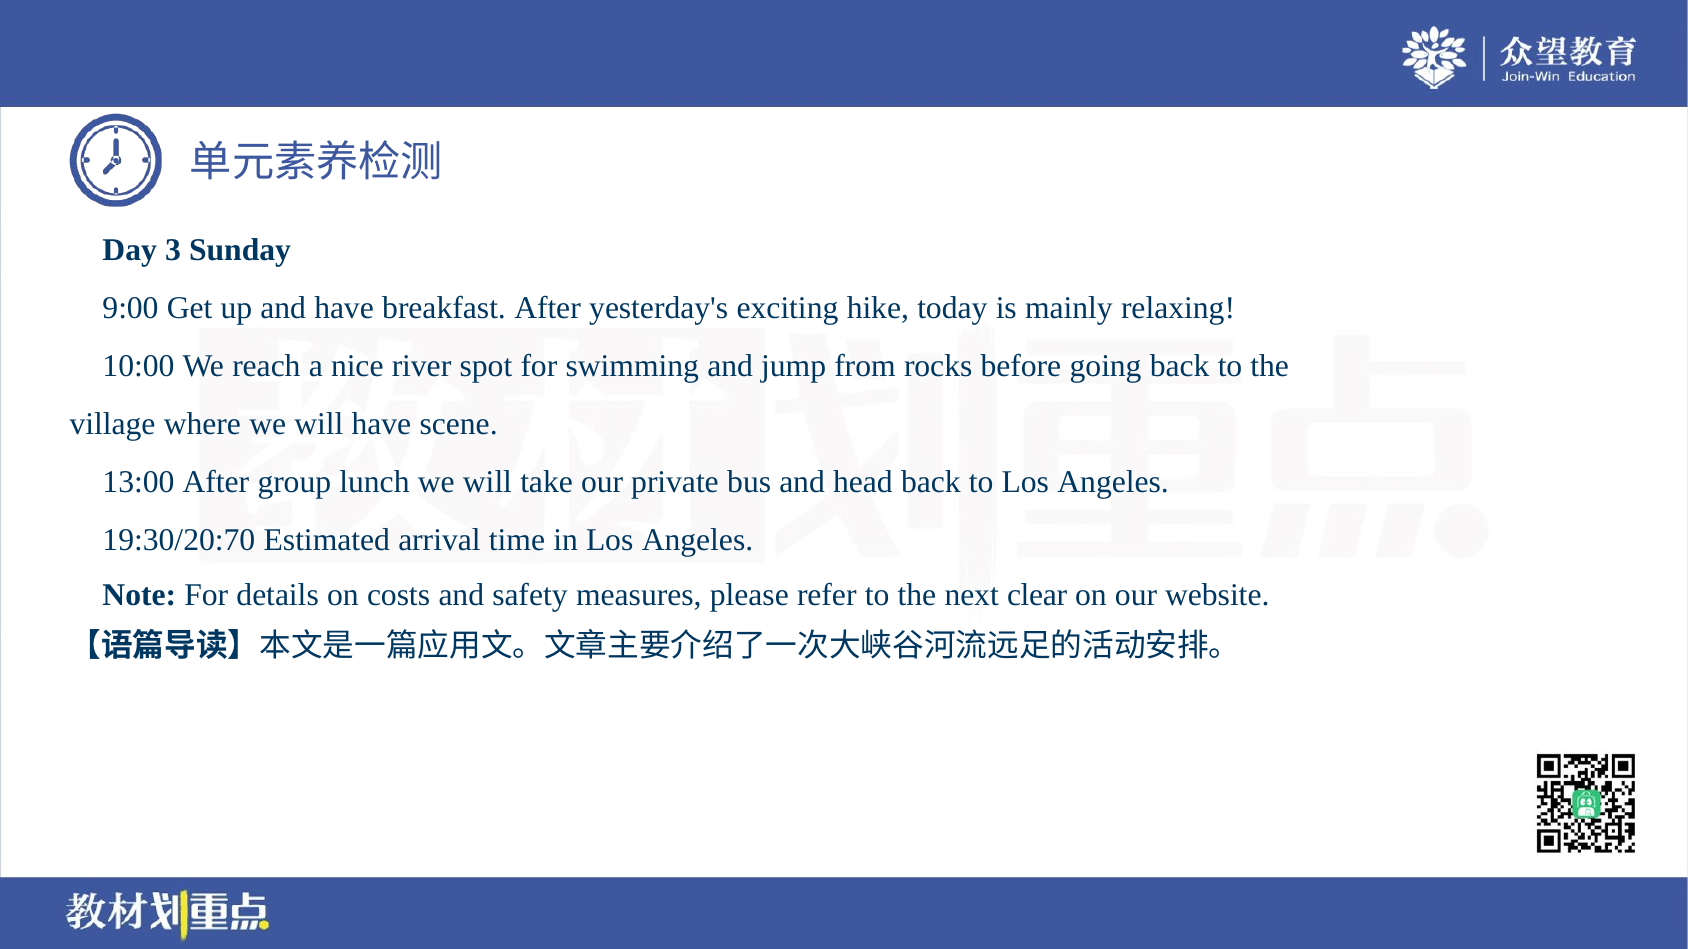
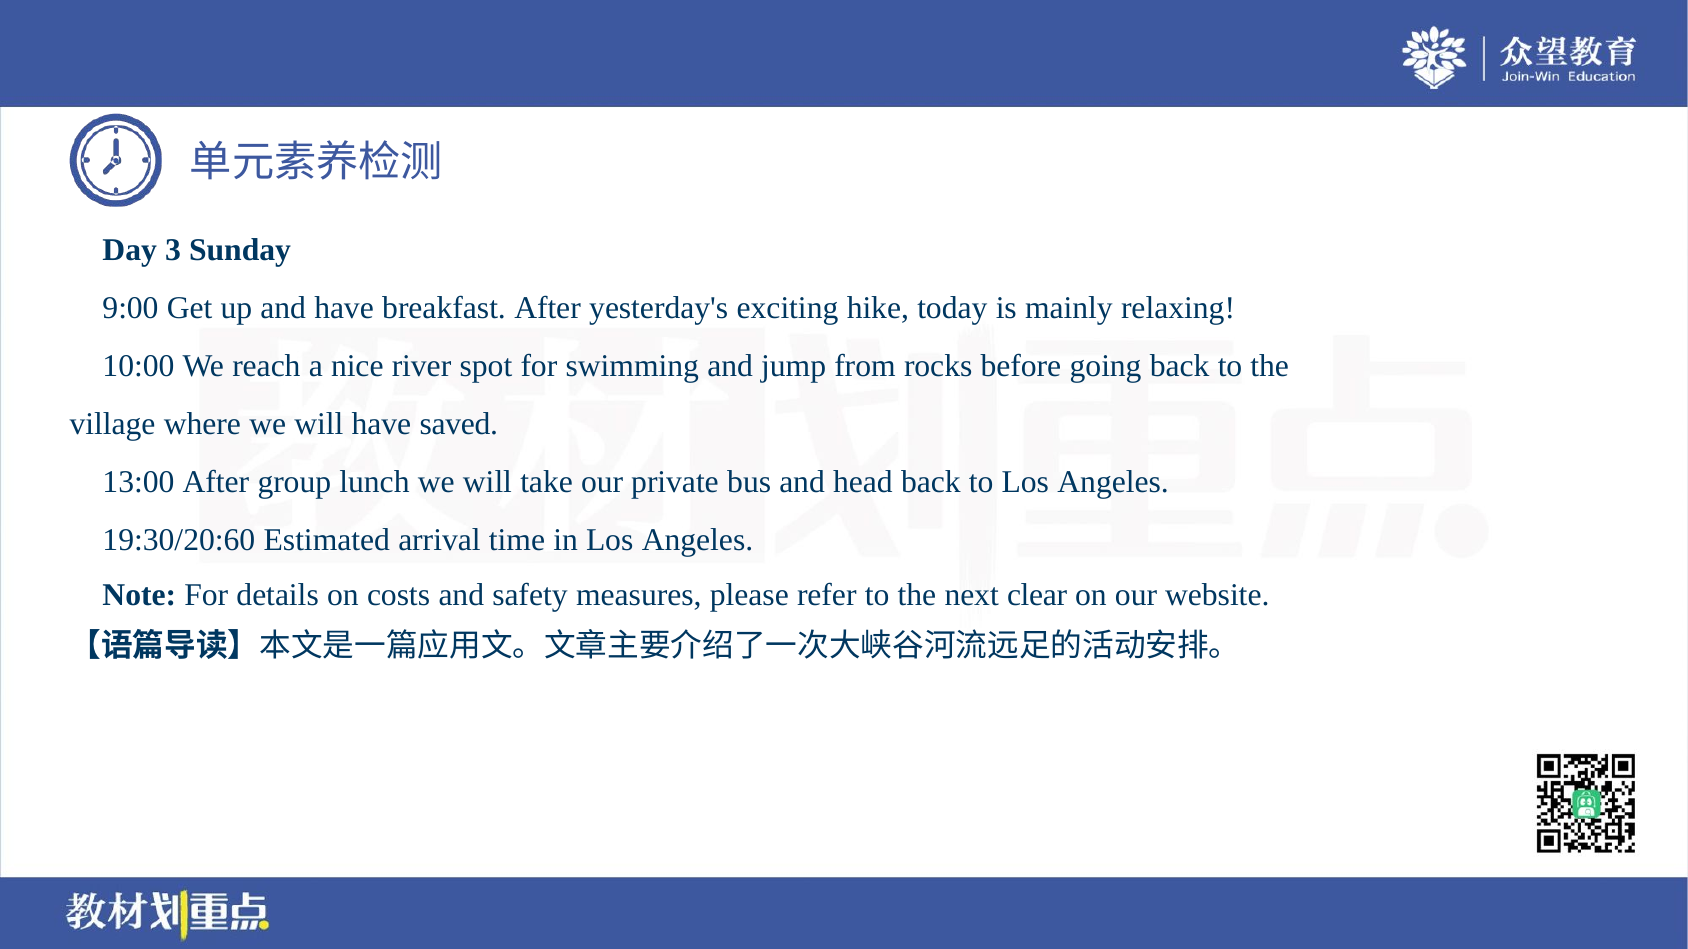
scene: scene -> saved
19:30/20:70: 19:30/20:70 -> 19:30/20:60
